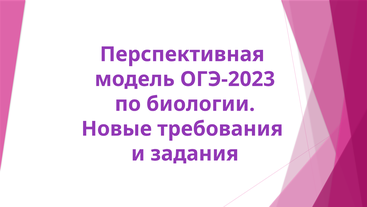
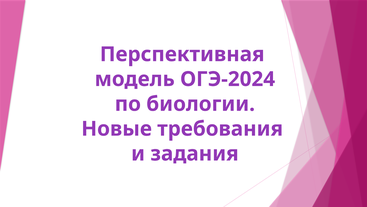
ОГЭ-2023: ОГЭ-2023 -> ОГЭ-2024
